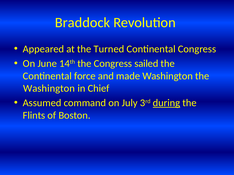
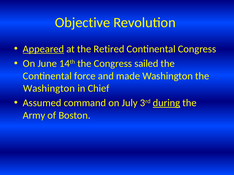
Braddock: Braddock -> Objective
Appeared underline: none -> present
Turned: Turned -> Retired
Flints: Flints -> Army
